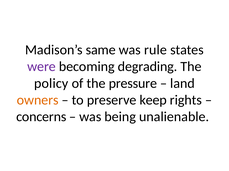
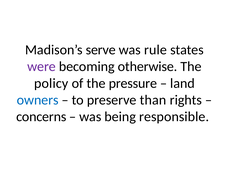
same: same -> serve
degrading: degrading -> otherwise
owners colour: orange -> blue
keep: keep -> than
unalienable: unalienable -> responsible
